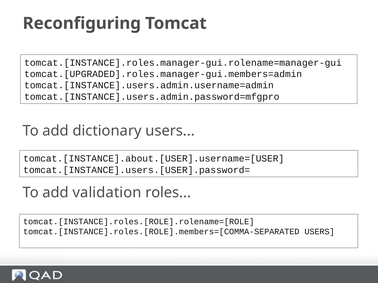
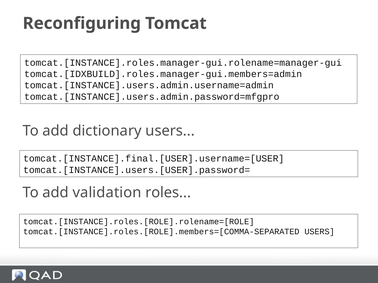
tomcat.[UPGRADED].roles.manager-gui.members=admin: tomcat.[UPGRADED].roles.manager-gui.members=admin -> tomcat.[IDXBUILD].roles.manager-gui.members=admin
tomcat.[INSTANCE].about.[USER].username=[USER: tomcat.[INSTANCE].about.[USER].username=[USER -> tomcat.[INSTANCE].final.[USER].username=[USER
